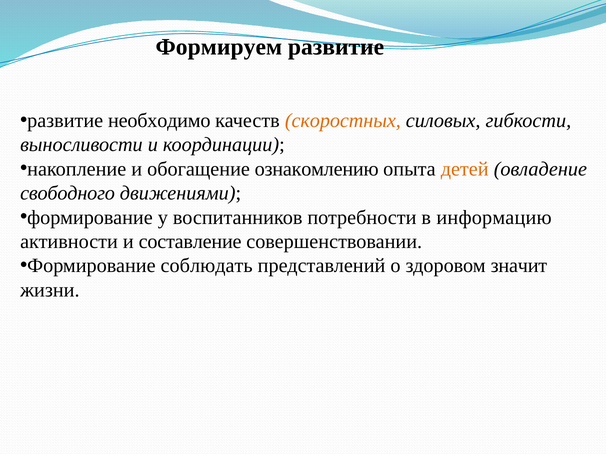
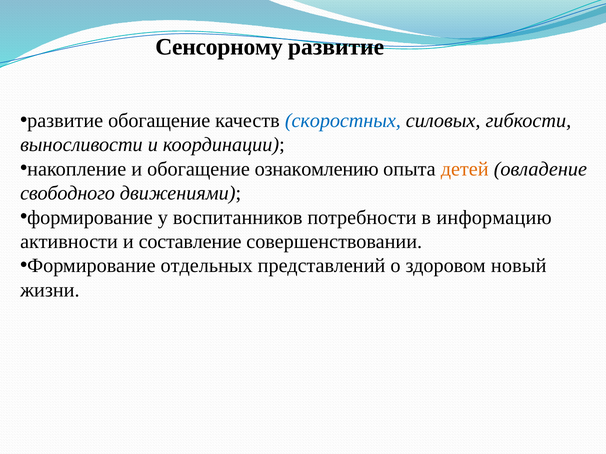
Формируем: Формируем -> Сенсорному
развитие необходимо: необходимо -> обогащение
скоростных colour: orange -> blue
соблюдать: соблюдать -> отдельных
значит: значит -> новый
